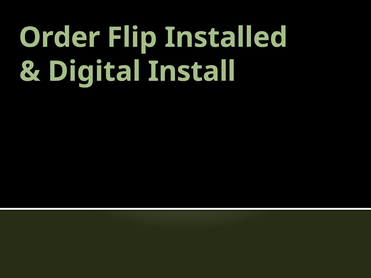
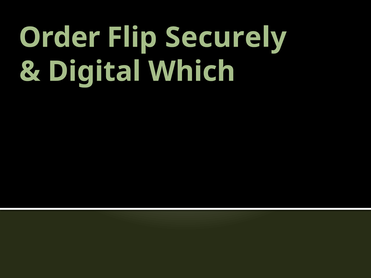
Installed: Installed -> Securely
Install: Install -> Which
